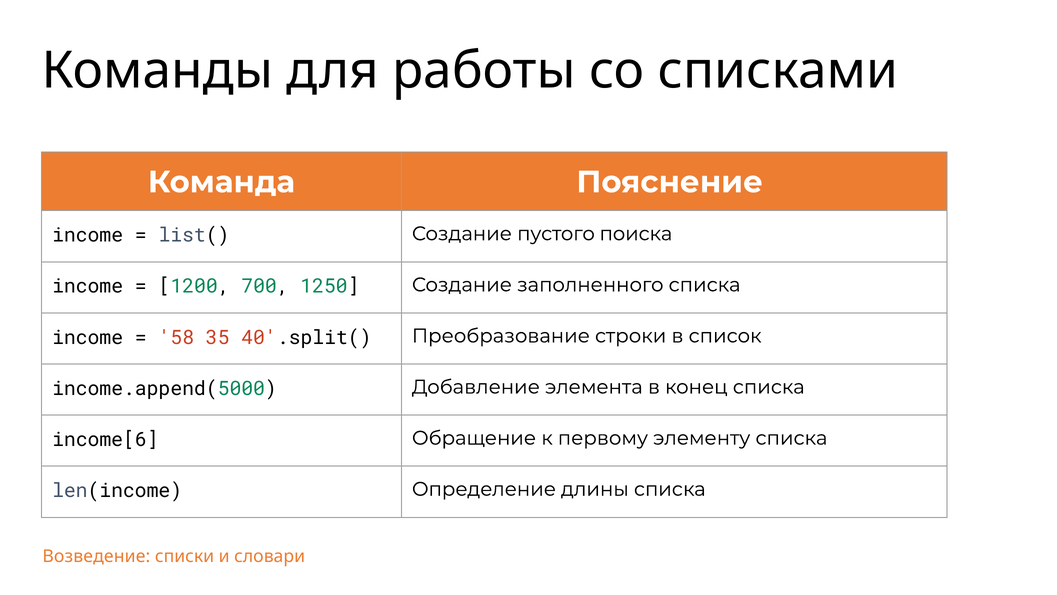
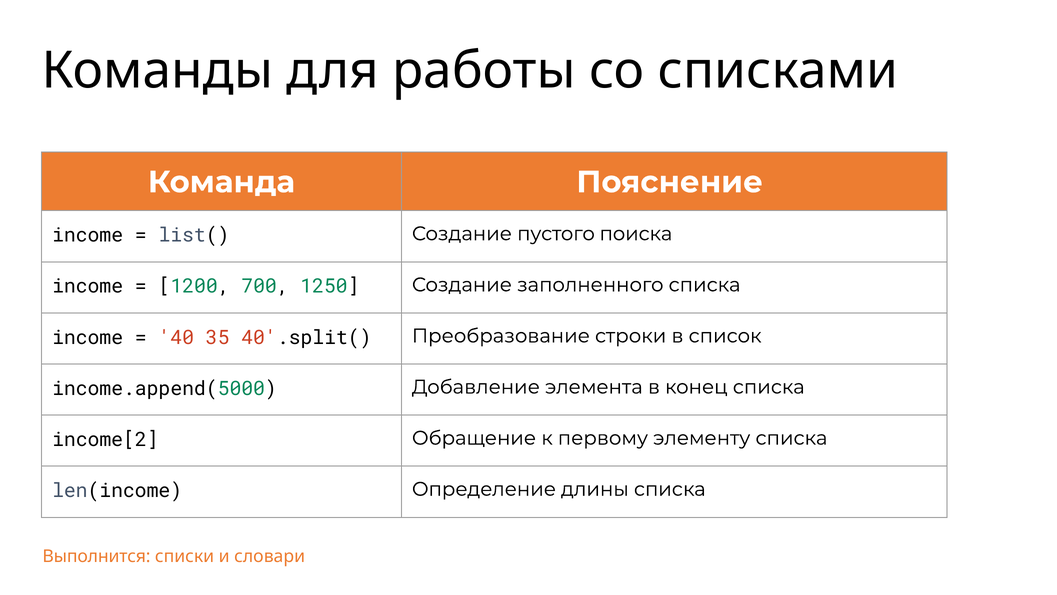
58: 58 -> 40
income[6: income[6 -> income[2
Возведение: Возведение -> Выполнится
